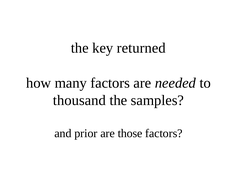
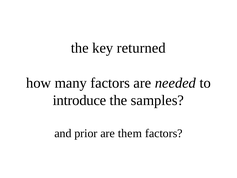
thousand: thousand -> introduce
those: those -> them
